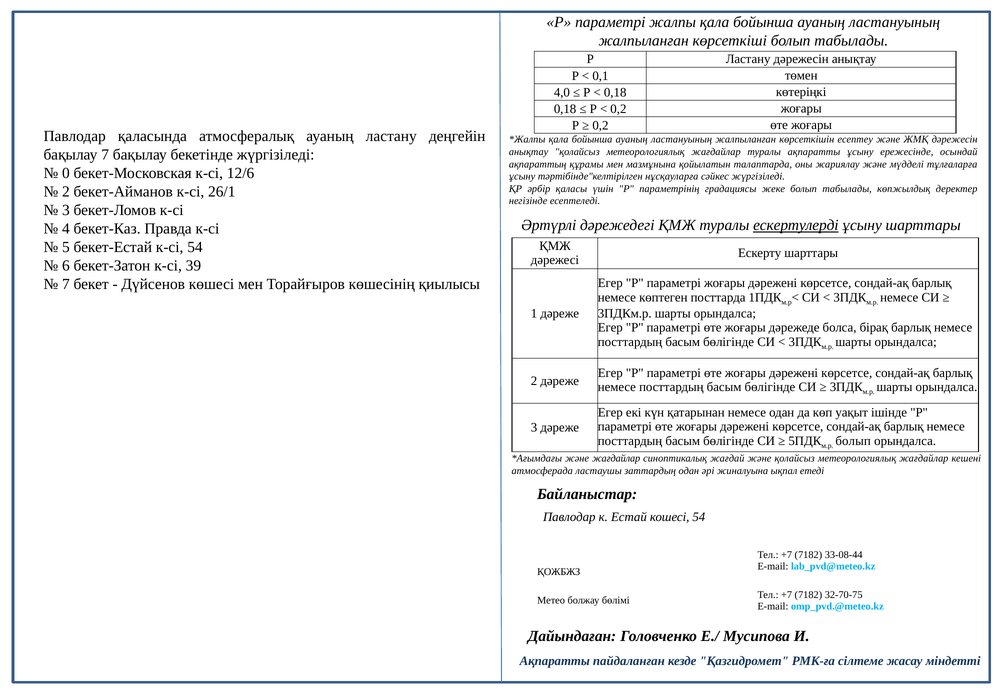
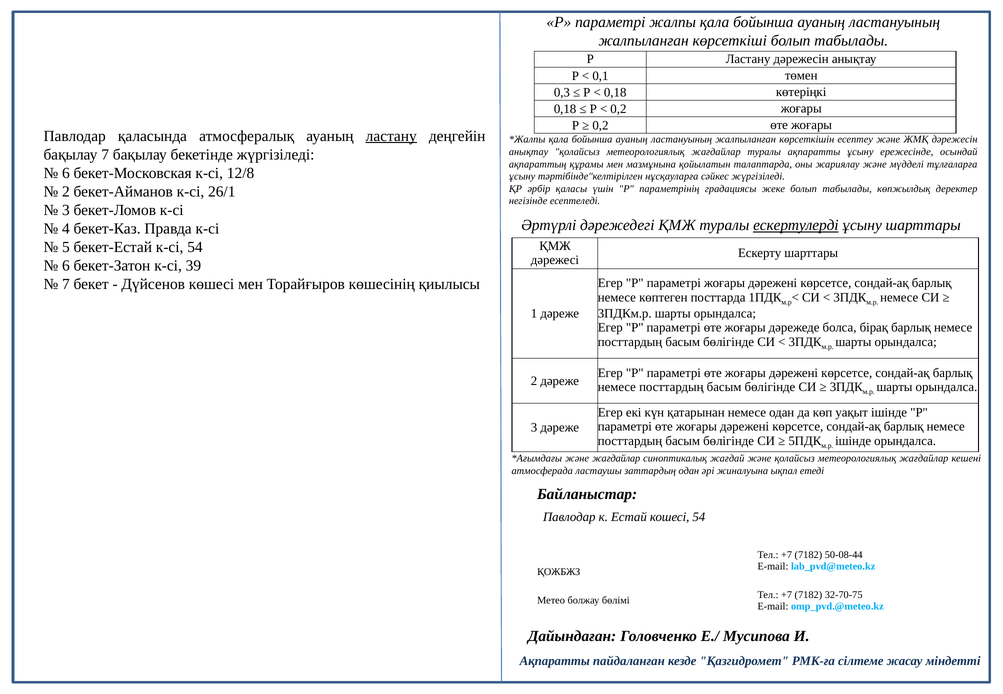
4,0: 4,0 -> 0,3
ластану at (391, 136) underline: none -> present
0 at (66, 173): 0 -> 6
12/6: 12/6 -> 12/8
болып at (853, 441): болып -> ішінде
33-08-44: 33-08-44 -> 50-08-44
